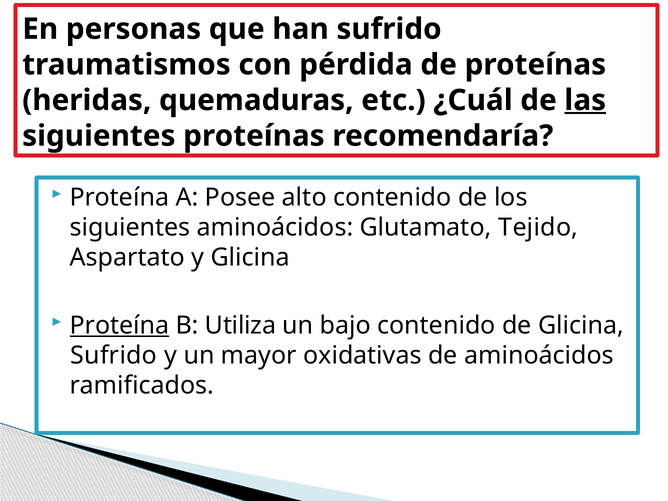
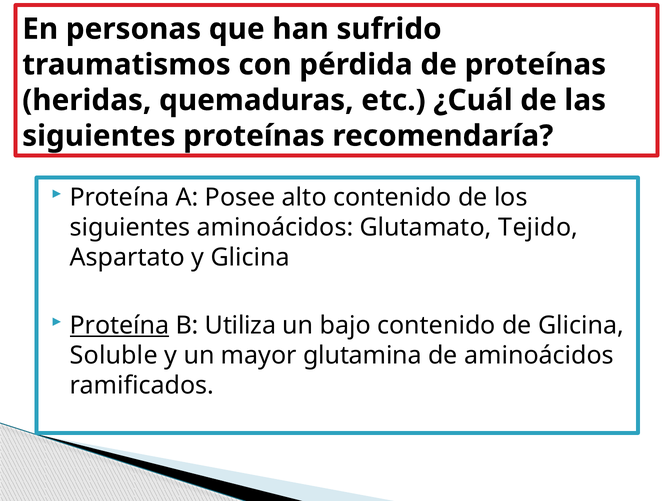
las underline: present -> none
Sufrido at (114, 355): Sufrido -> Soluble
oxidativas: oxidativas -> glutamina
